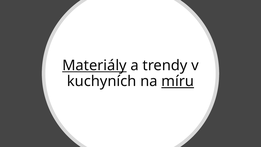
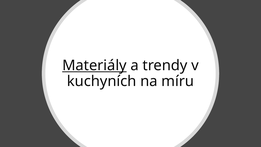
míru underline: present -> none
